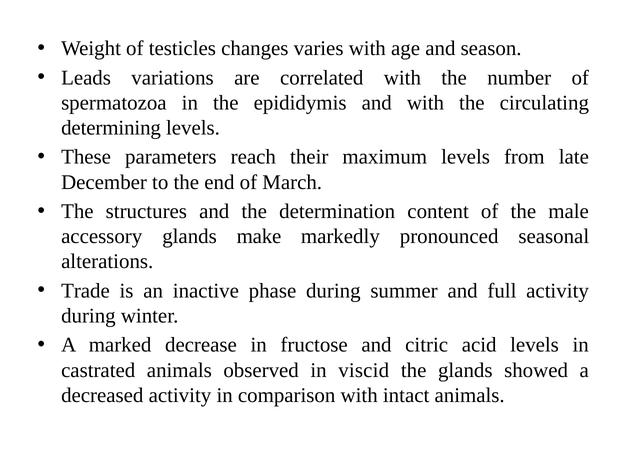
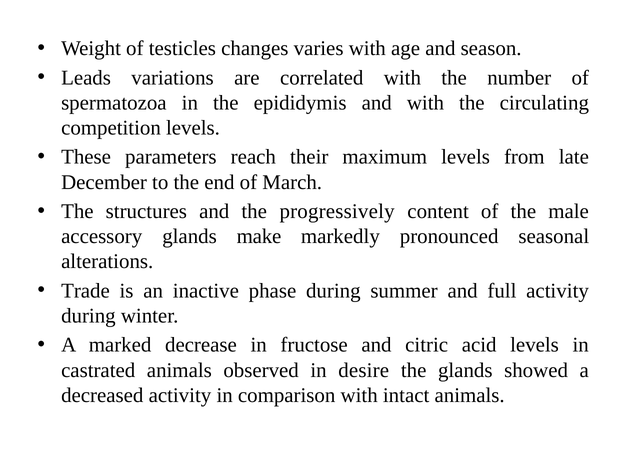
determining: determining -> competition
determination: determination -> progressively
viscid: viscid -> desire
